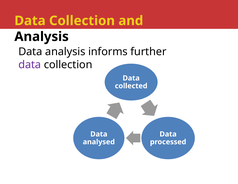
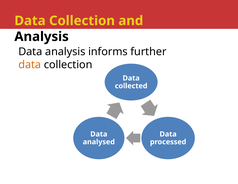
data at (30, 65) colour: purple -> orange
